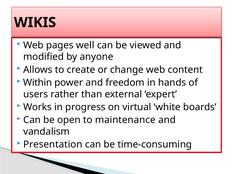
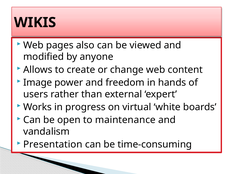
well: well -> also
Within: Within -> Image
